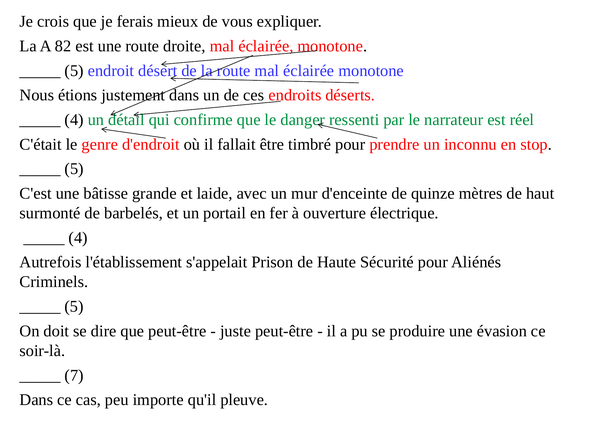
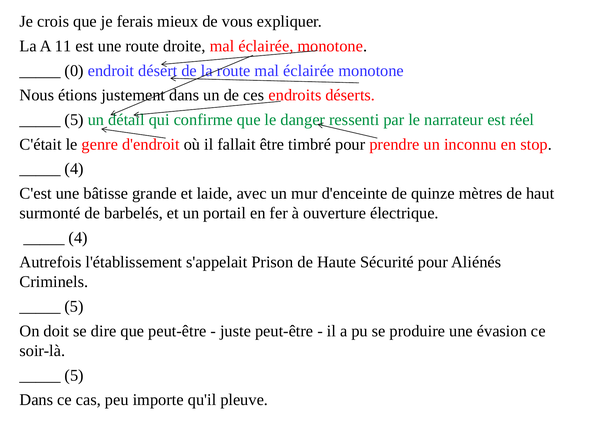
82: 82 -> 11
5 at (74, 71): 5 -> 0
4 at (74, 120): 4 -> 5
5 at (74, 169): 5 -> 4
7 at (74, 375): 7 -> 5
